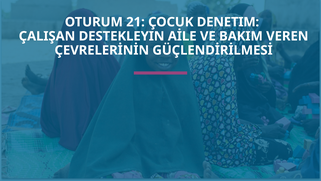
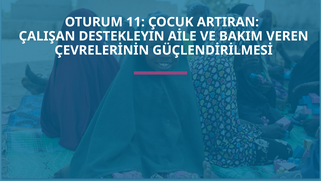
21: 21 -> 11
DENETIM: DENETIM -> ARTIRAN
